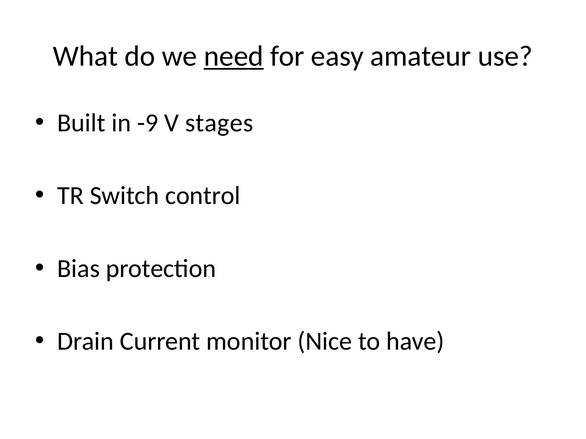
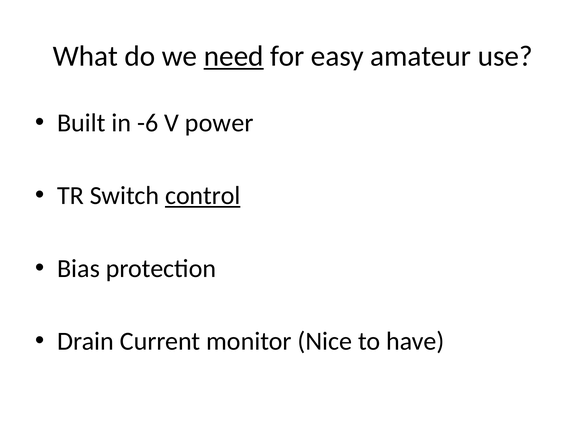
-9: -9 -> -6
stages: stages -> power
control underline: none -> present
